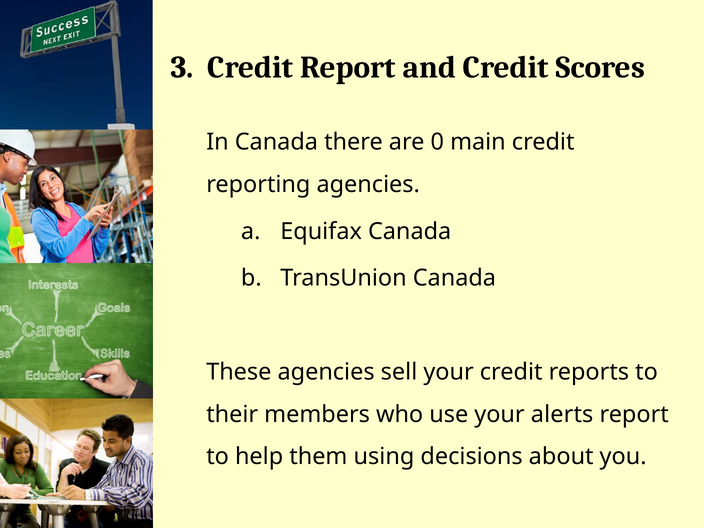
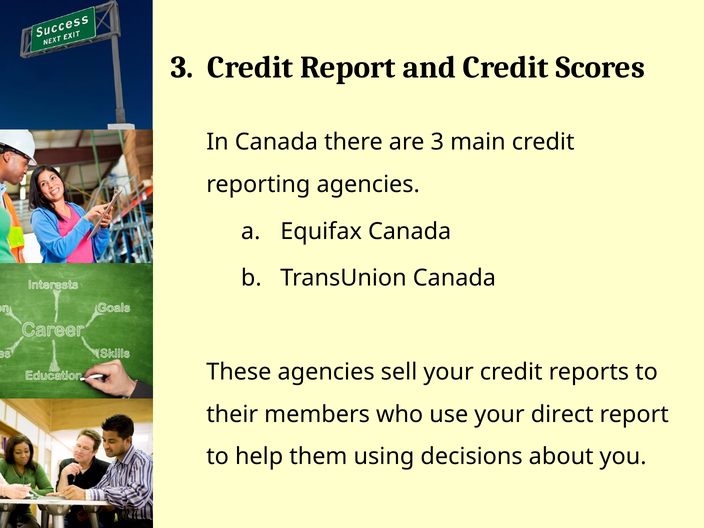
are 0: 0 -> 3
alerts: alerts -> direct
